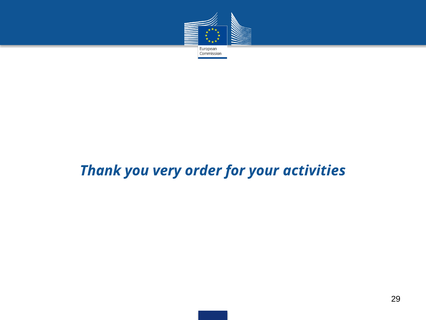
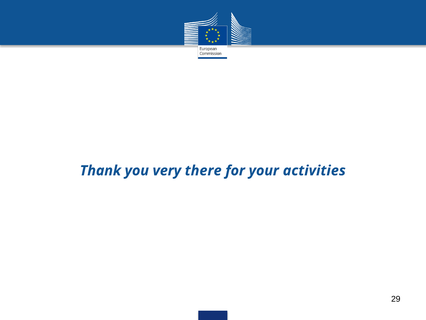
order: order -> there
